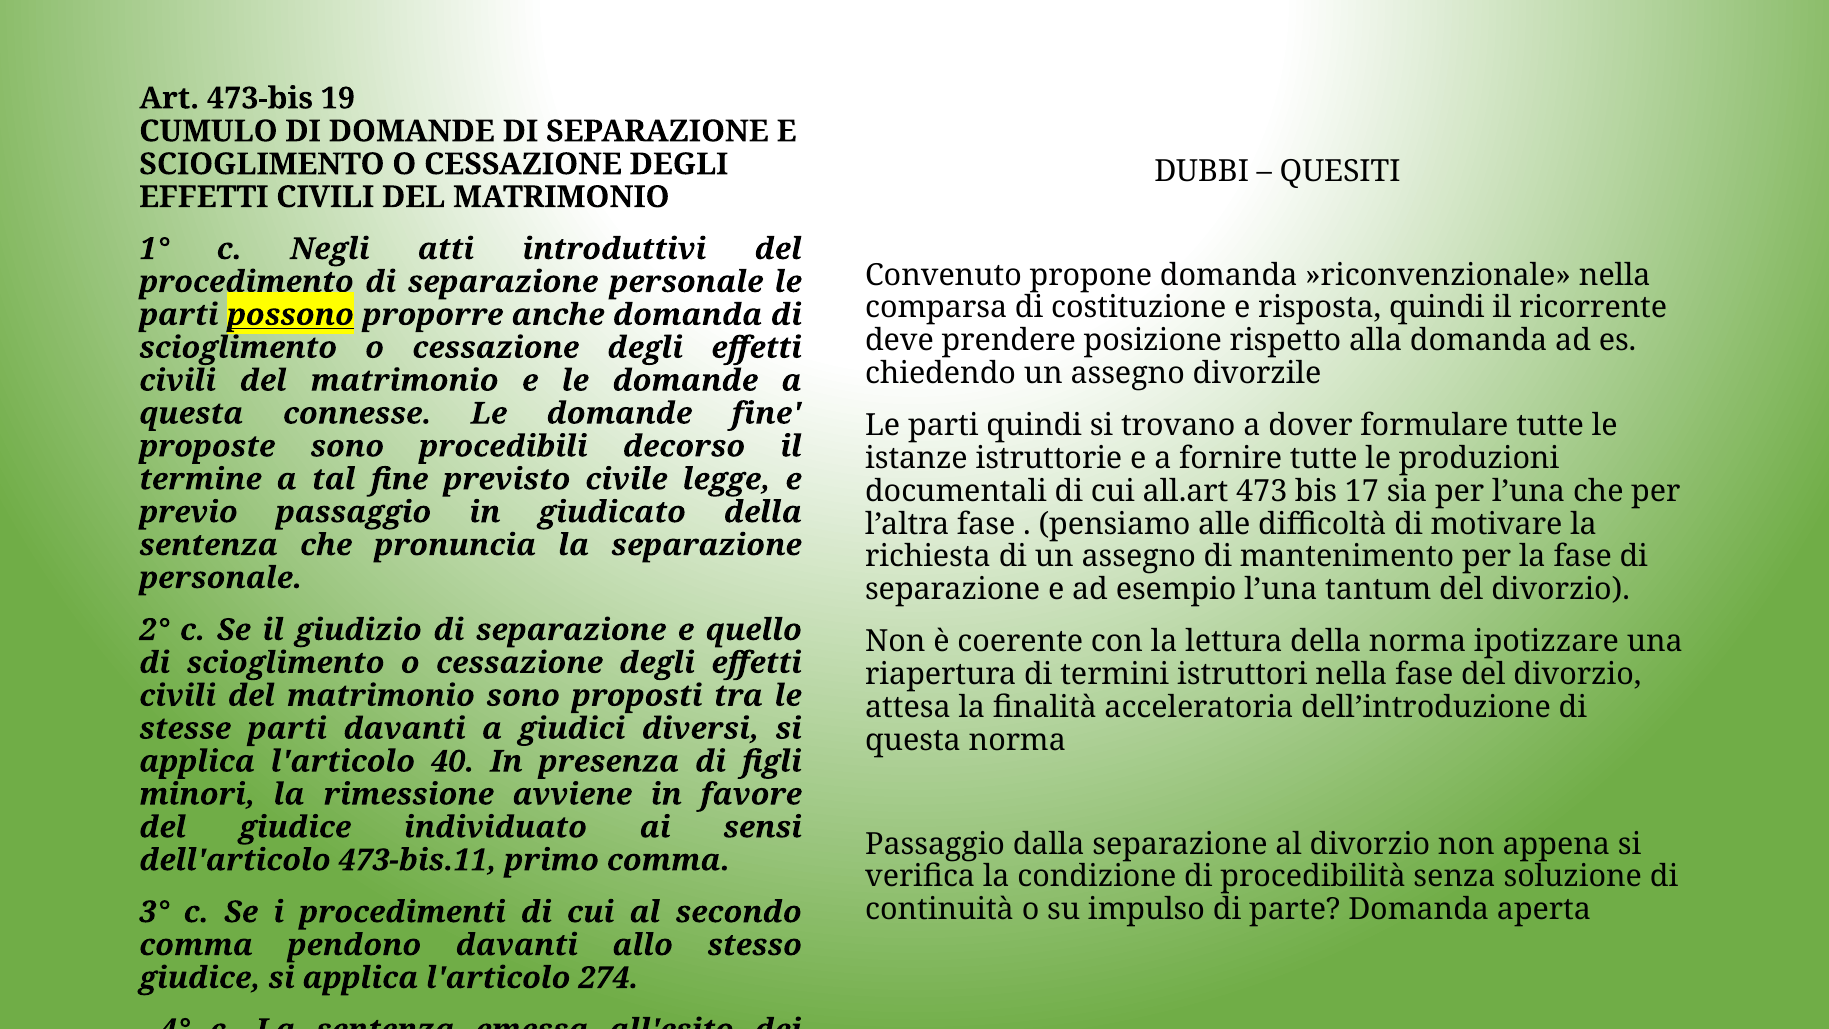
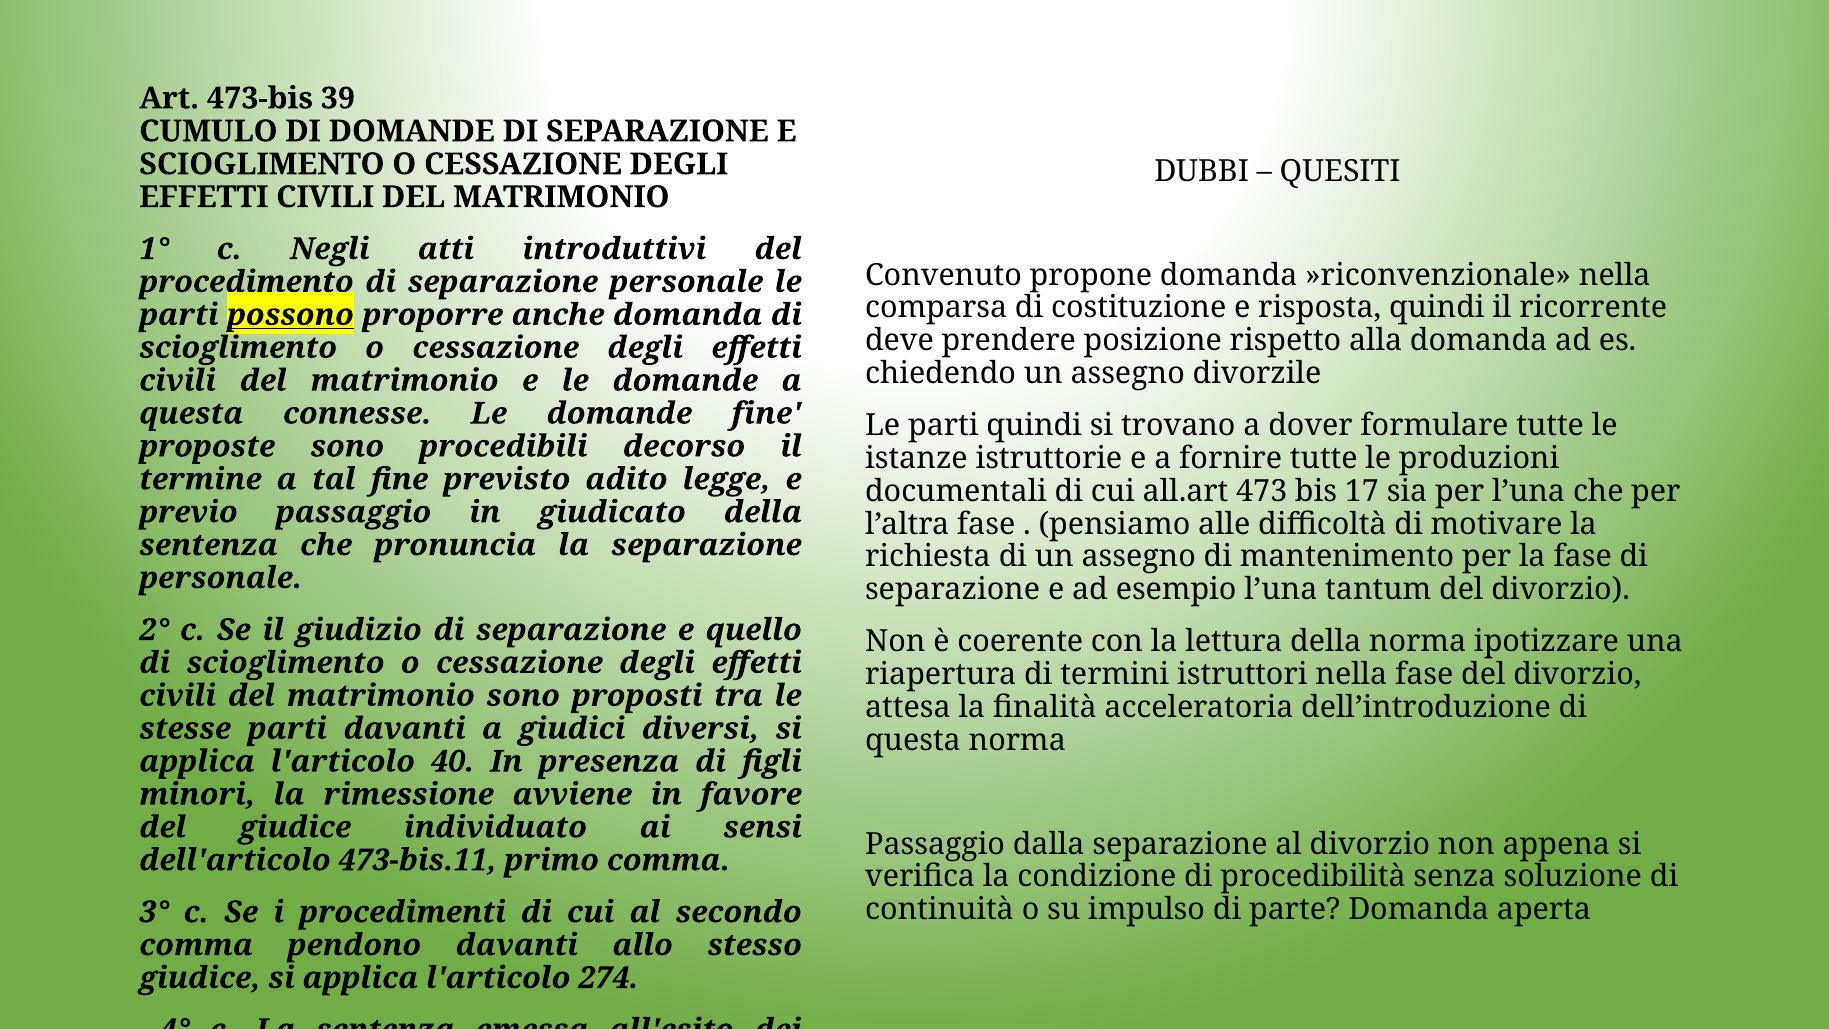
19: 19 -> 39
civile: civile -> adito
